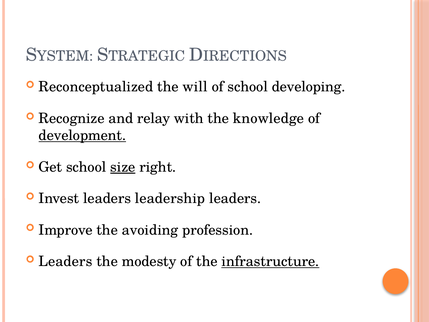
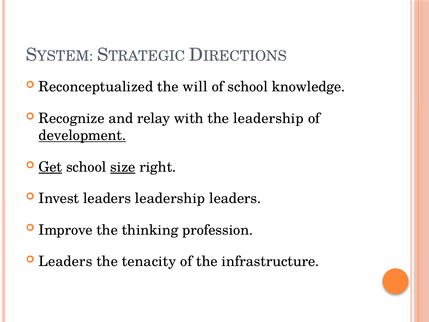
developing: developing -> knowledge
the knowledge: knowledge -> leadership
Get underline: none -> present
avoiding: avoiding -> thinking
modesty: modesty -> tenacity
infrastructure underline: present -> none
